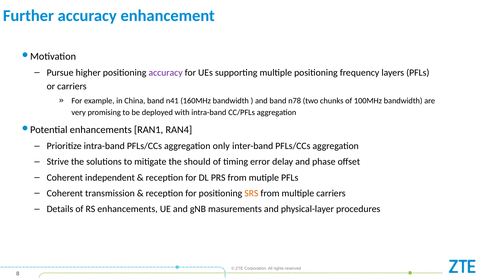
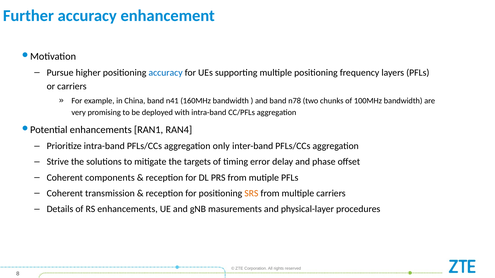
accuracy at (166, 73) colour: purple -> blue
should: should -> targets
independent: independent -> components
